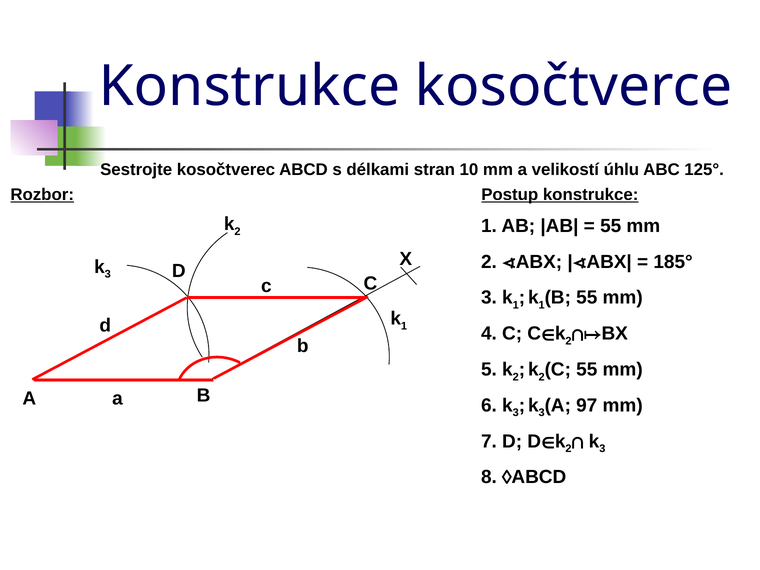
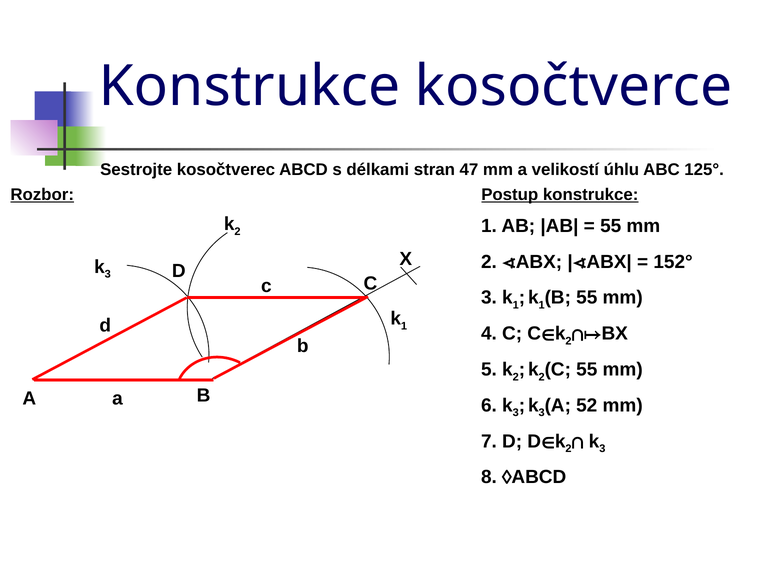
10: 10 -> 47
185°: 185° -> 152°
97: 97 -> 52
